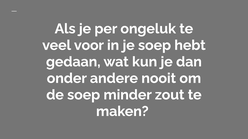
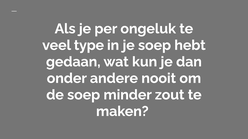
voor: voor -> type
